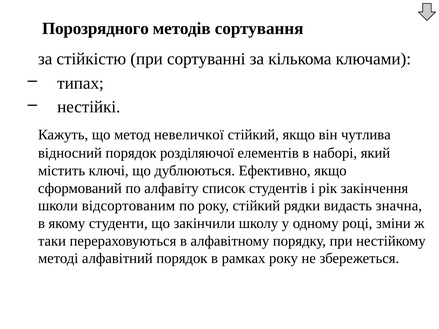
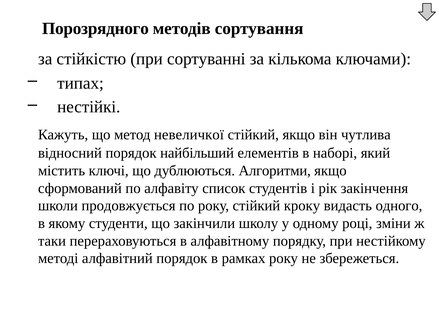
розділяючої: розділяючої -> найбільший
Ефективно: Ефективно -> Алгоритми
відсортованим: відсортованим -> продовжується
рядки: рядки -> кроку
значна: значна -> одного
